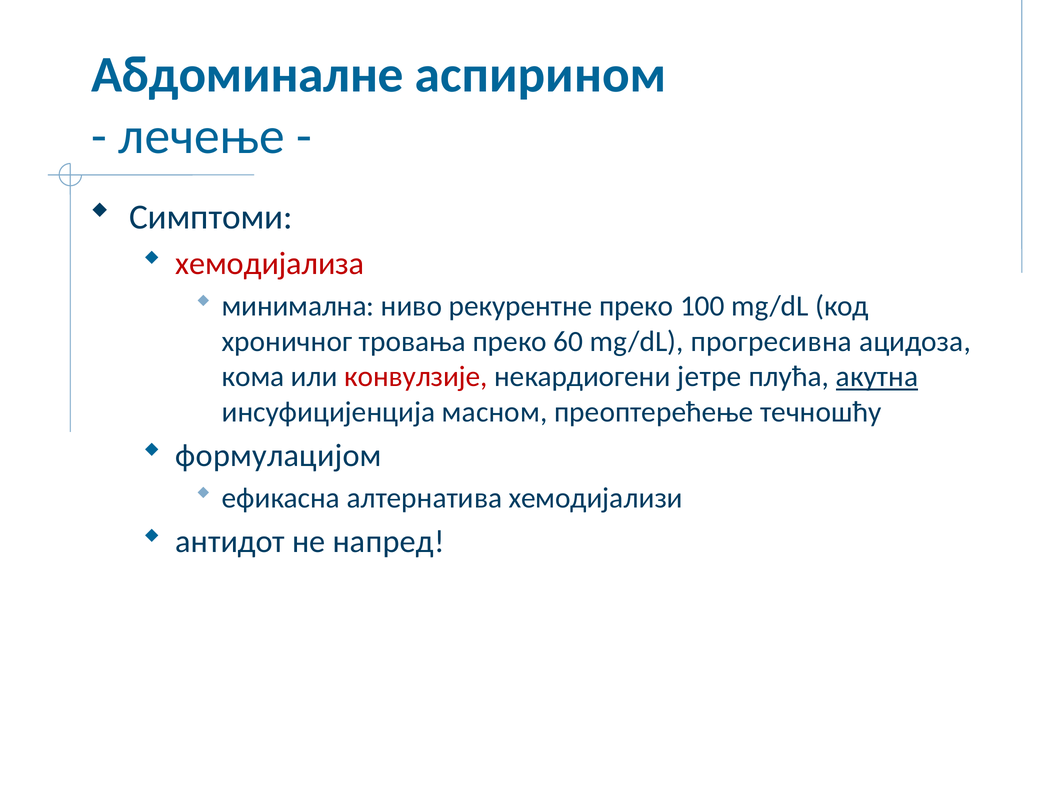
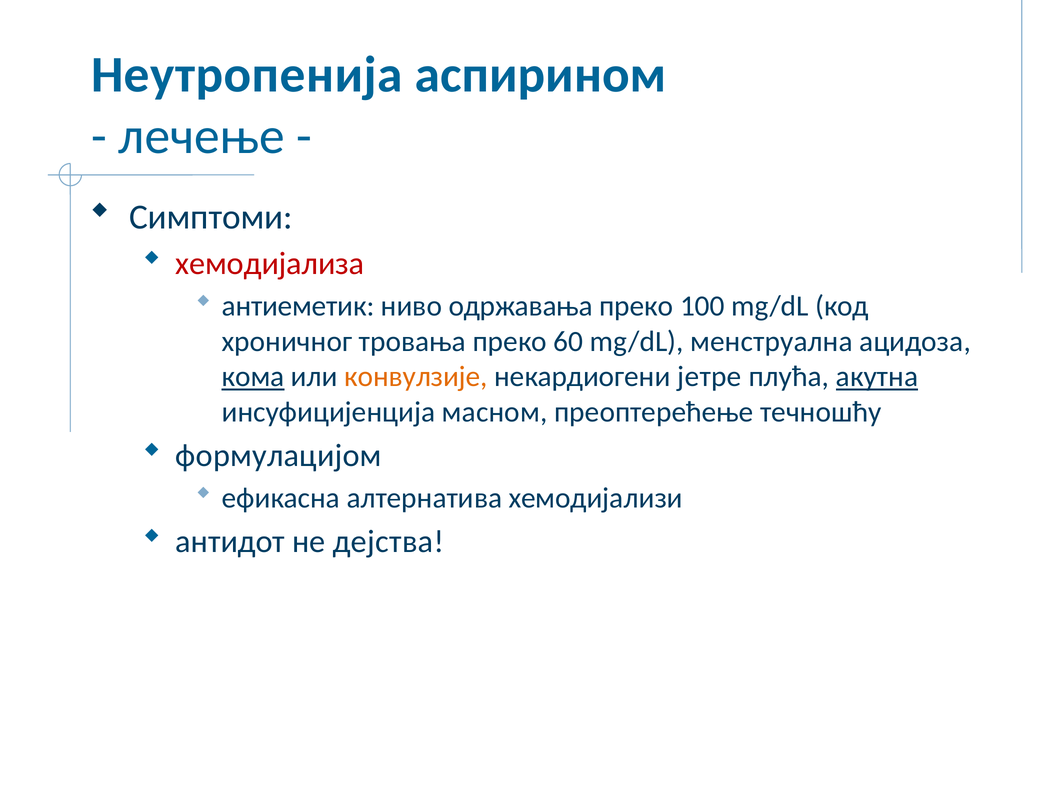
Абдоминалне: Абдоминалне -> Неутропенија
минимална: минимална -> антиеметик
рекурентне: рекурентне -> одржавања
прогресивна: прогресивна -> менструална
кома underline: none -> present
конвулзије colour: red -> orange
напред: напред -> дејства
